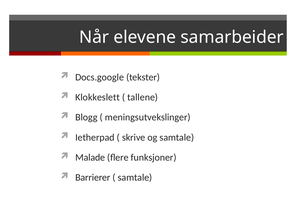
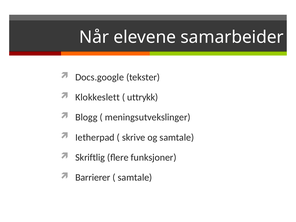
tallene: tallene -> uttrykk
Malade: Malade -> Skriftlig
